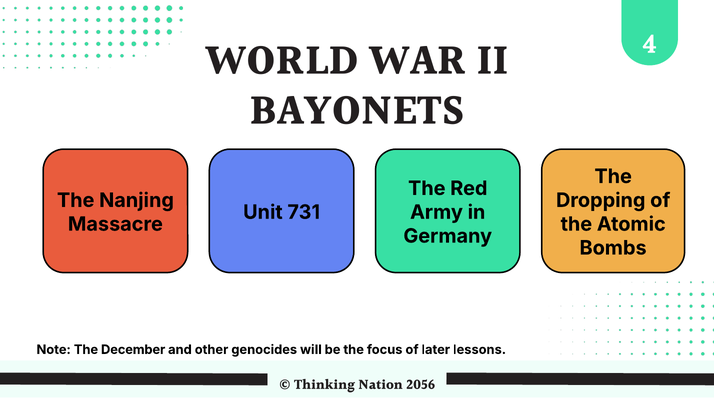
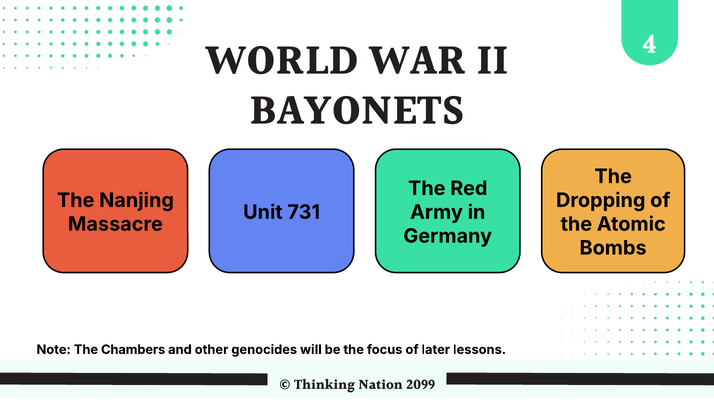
December: December -> Chambers
2056: 2056 -> 2099
